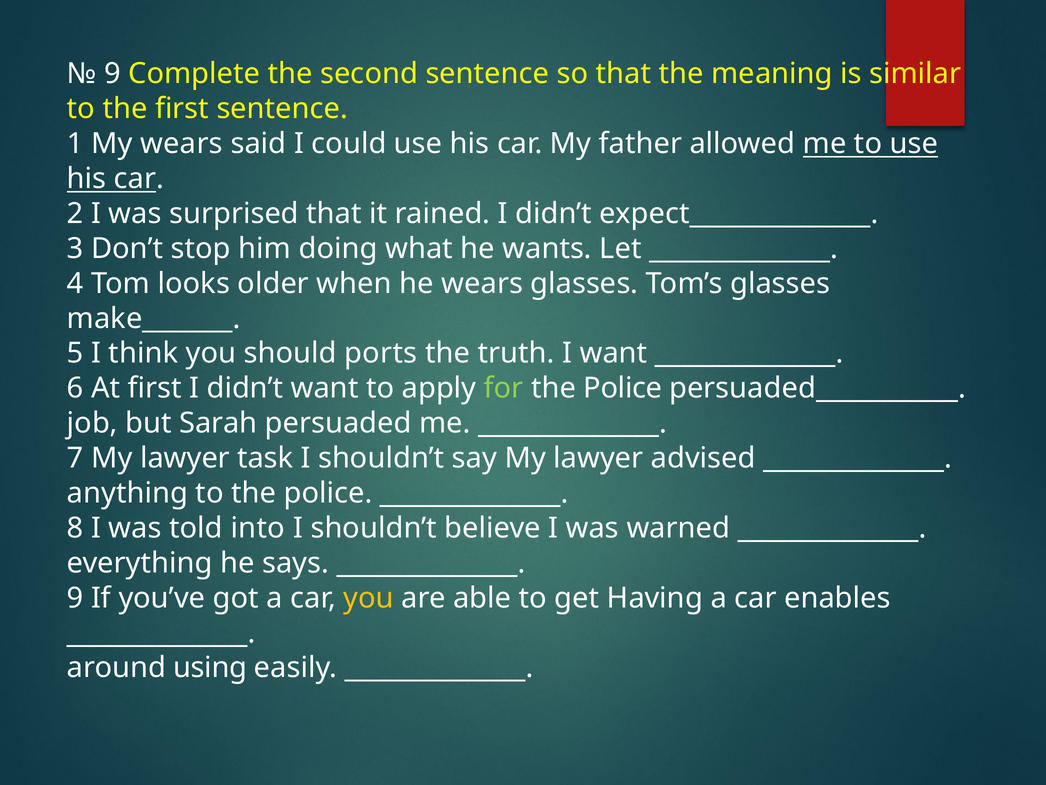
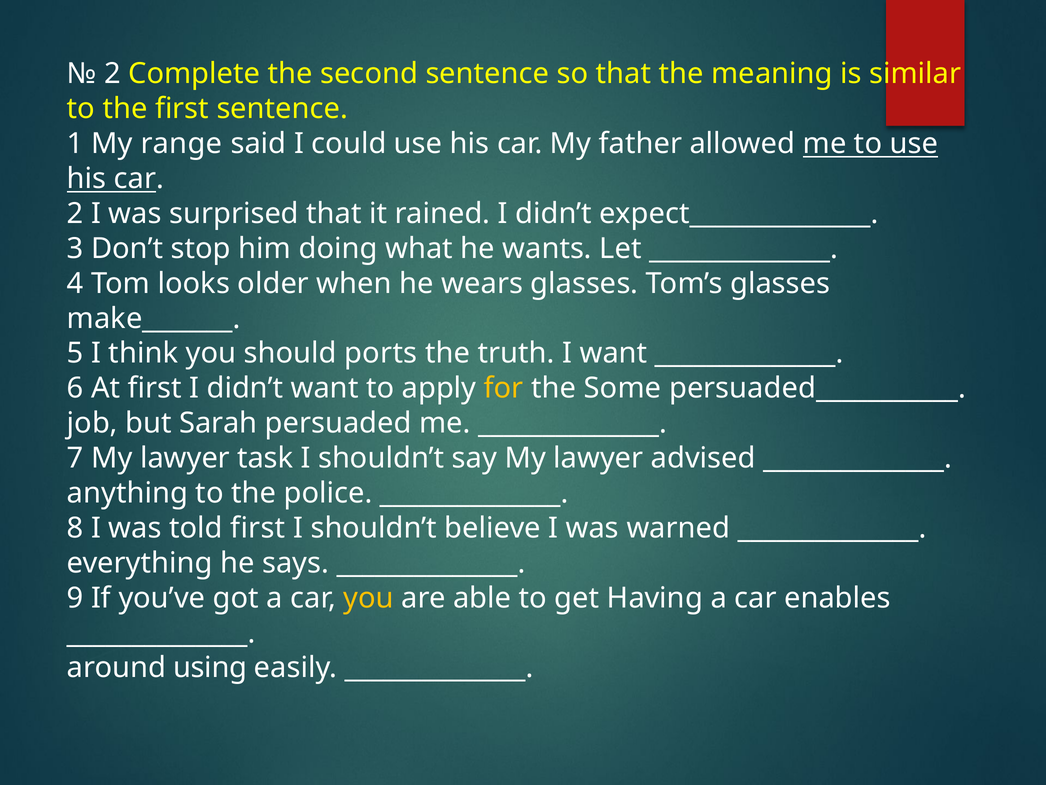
9 at (112, 74): 9 -> 2
My wears: wears -> range
for colour: light green -> yellow
Police at (623, 388): Police -> Some
told into: into -> first
